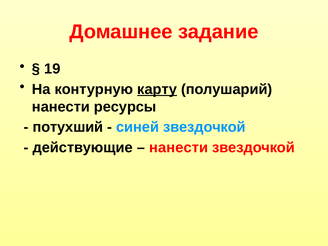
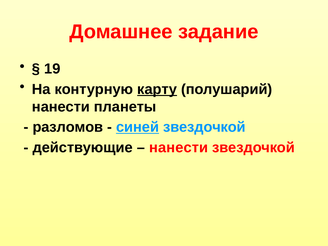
ресурсы: ресурсы -> планеты
потухший: потухший -> разломов
синей underline: none -> present
